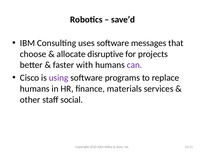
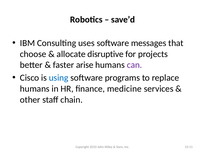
with: with -> arise
using colour: purple -> blue
materials: materials -> medicine
social: social -> chain
